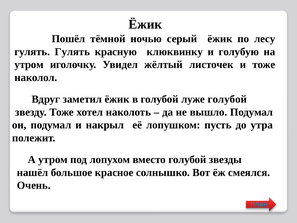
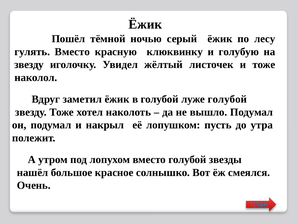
гулять Гулять: Гулять -> Вместо
утром at (29, 65): утром -> звезду
